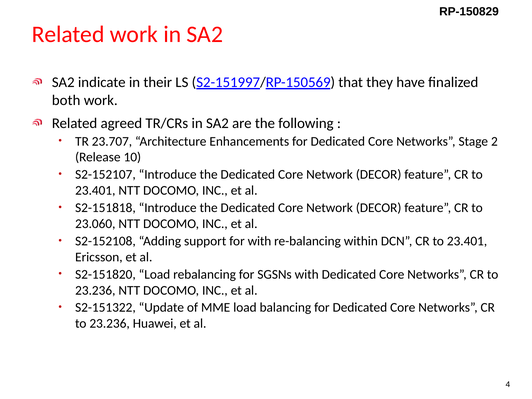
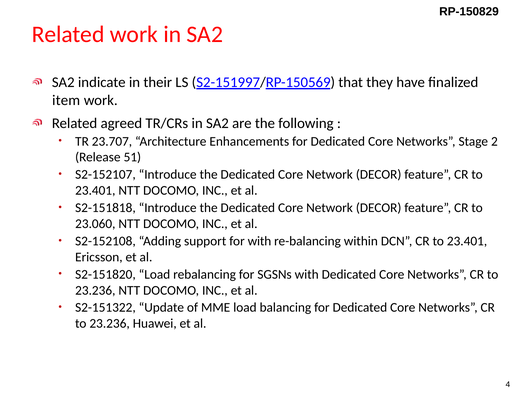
both: both -> item
10: 10 -> 51
